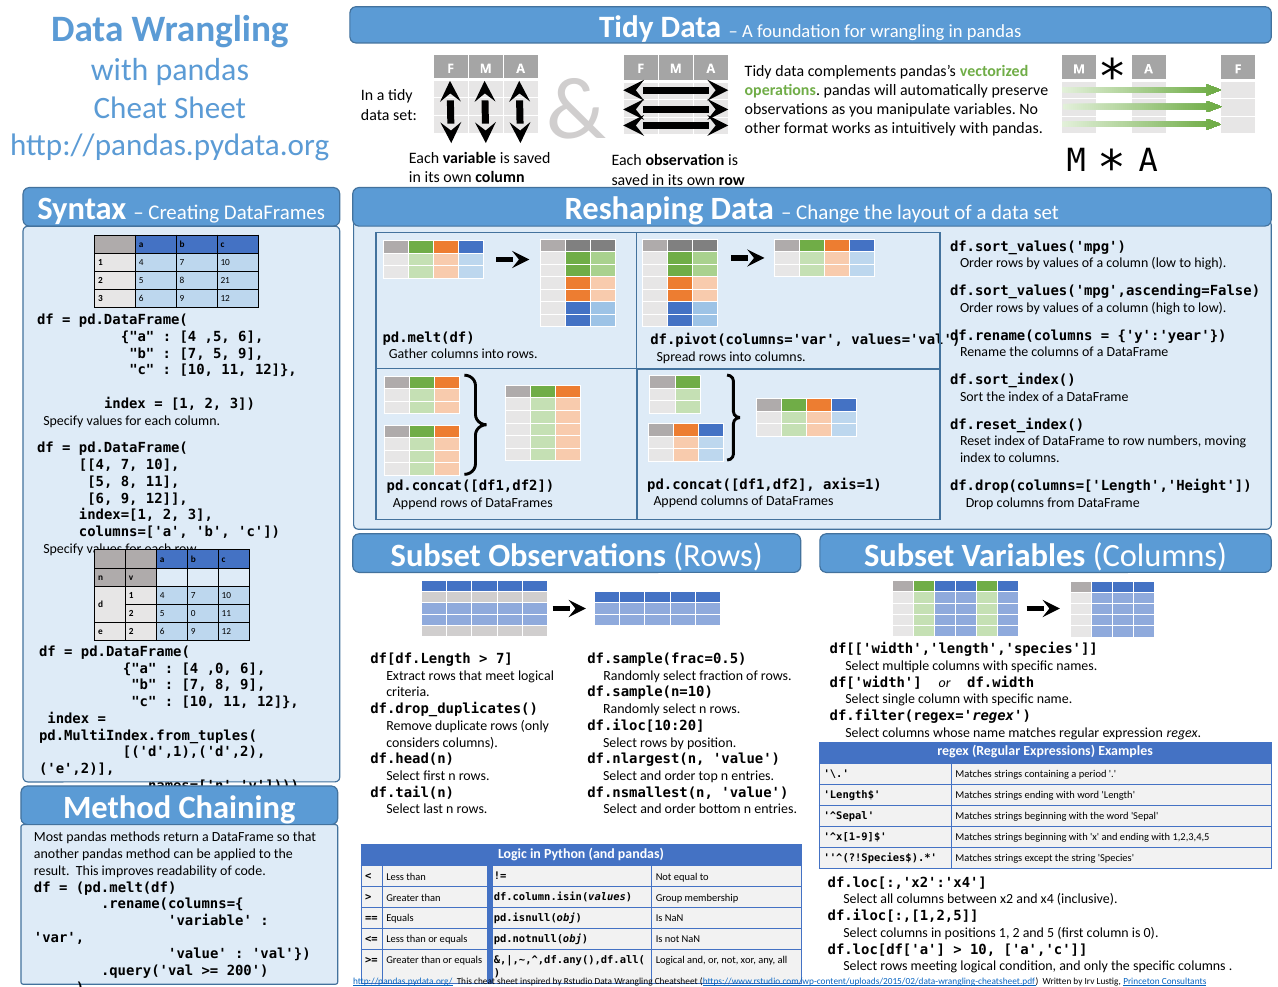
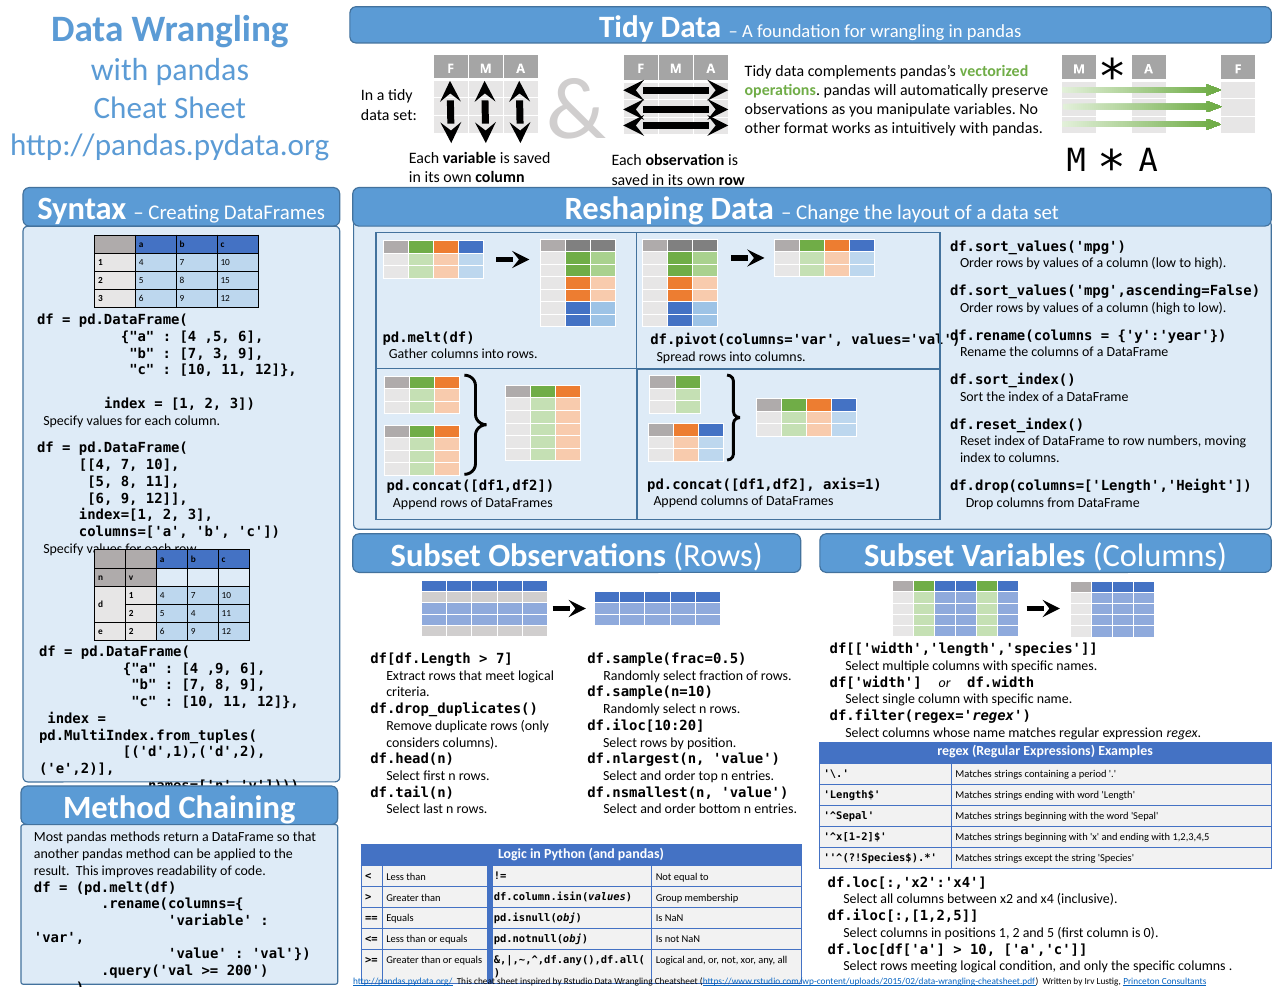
21: 21 -> 15
7 5: 5 -> 3
5 0: 0 -> 4
,0: ,0 -> ,9
^x[1-9]$: ^x[1-9]$ -> ^x[1-2]$
